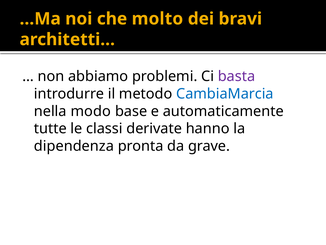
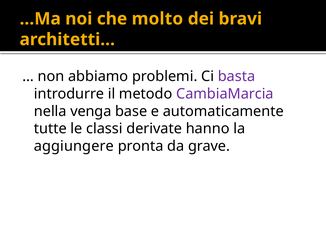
CambiaMarcia colour: blue -> purple
modo: modo -> venga
dipendenza: dipendenza -> aggiungere
